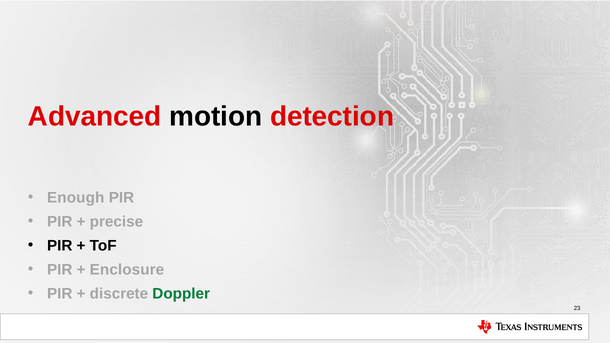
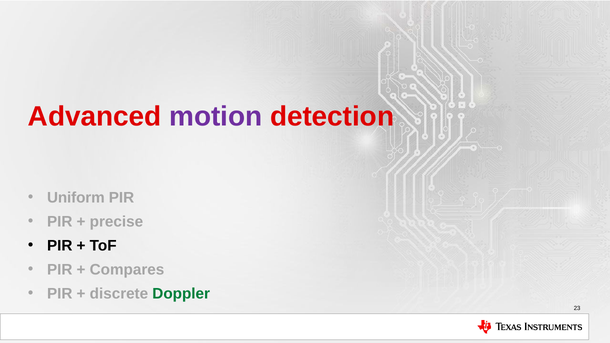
motion colour: black -> purple
Enough: Enough -> Uniform
Enclosure: Enclosure -> Compares
